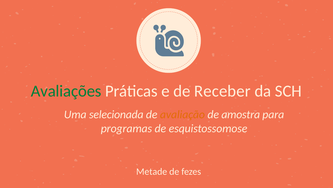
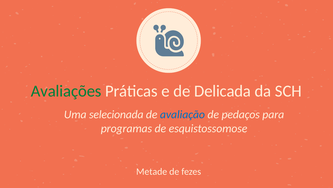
Receber: Receber -> Delicada
avaliação colour: orange -> blue
amostra: amostra -> pedaços
